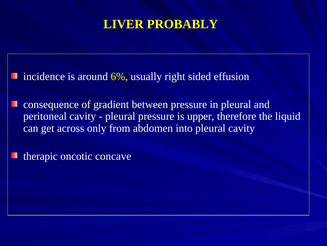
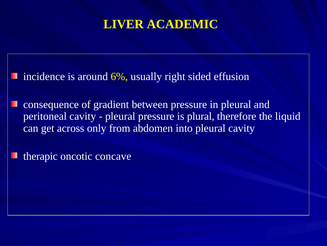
PROBABLY: PROBABLY -> ACADEMIC
upper: upper -> plural
